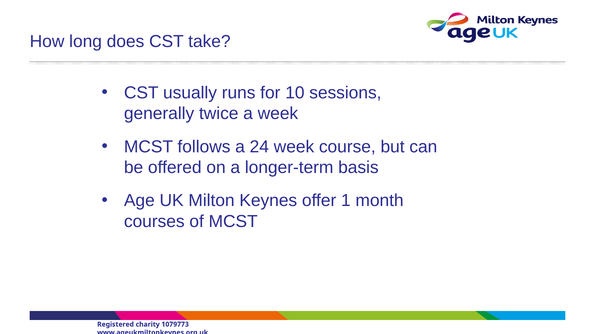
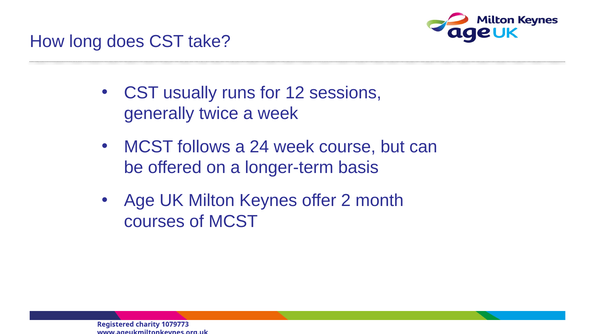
10: 10 -> 12
1: 1 -> 2
